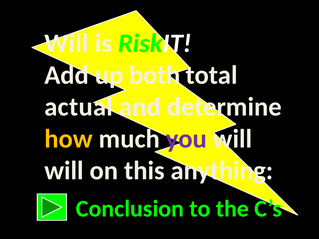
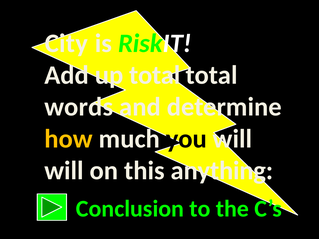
Will at (66, 43): Will -> City
up both: both -> total
actual: actual -> words
you colour: purple -> black
